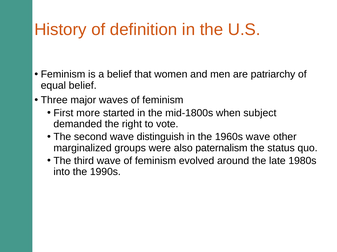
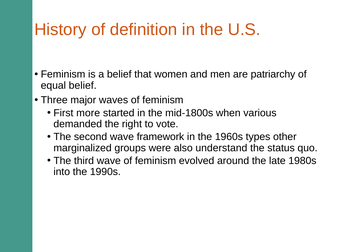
subject: subject -> various
distinguish: distinguish -> framework
1960s wave: wave -> types
paternalism: paternalism -> understand
